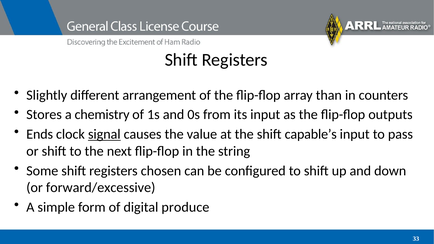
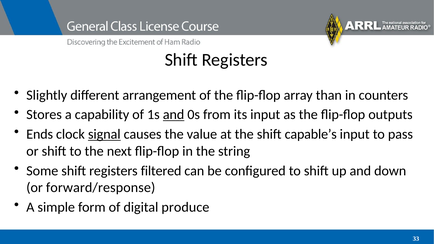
chemistry: chemistry -> capability
and at (174, 115) underline: none -> present
chosen: chosen -> filtered
forward/excessive: forward/excessive -> forward/response
